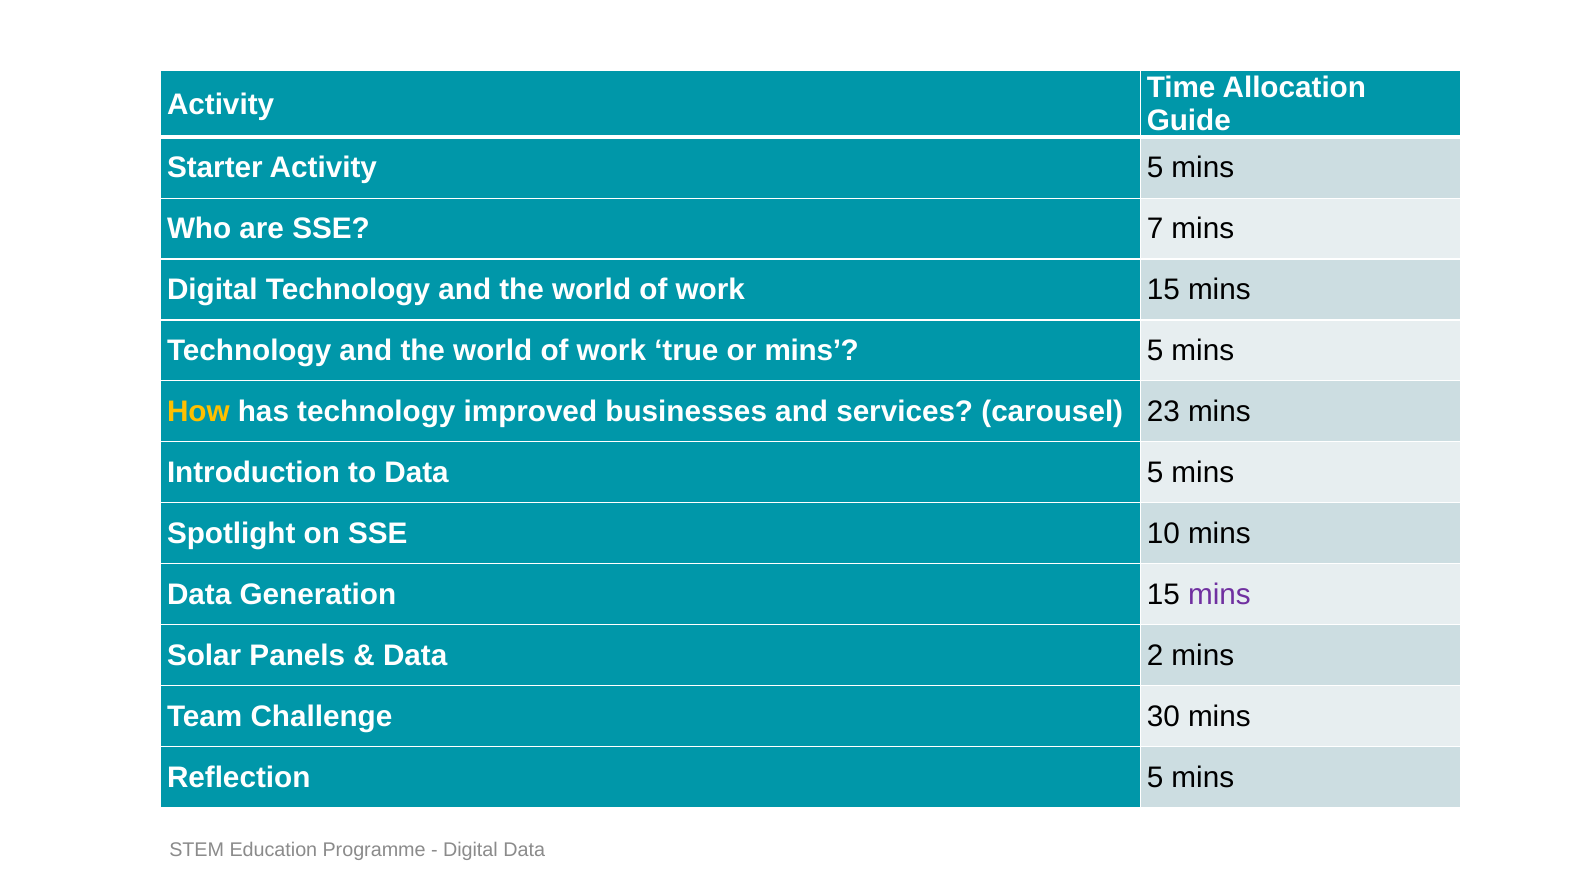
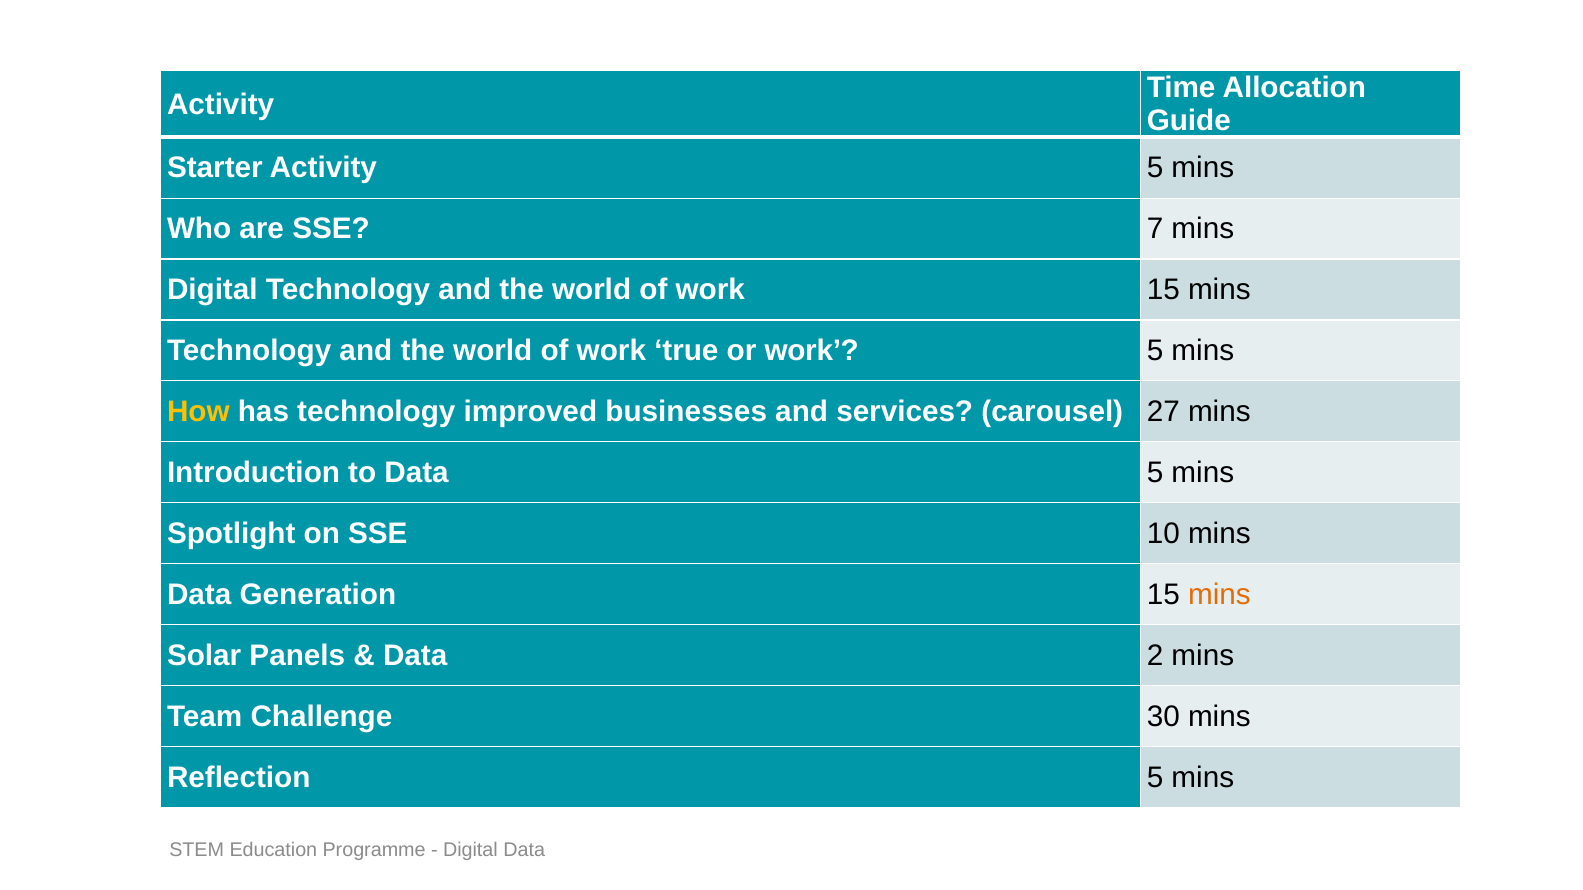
or mins: mins -> work
23: 23 -> 27
mins at (1219, 595) colour: purple -> orange
